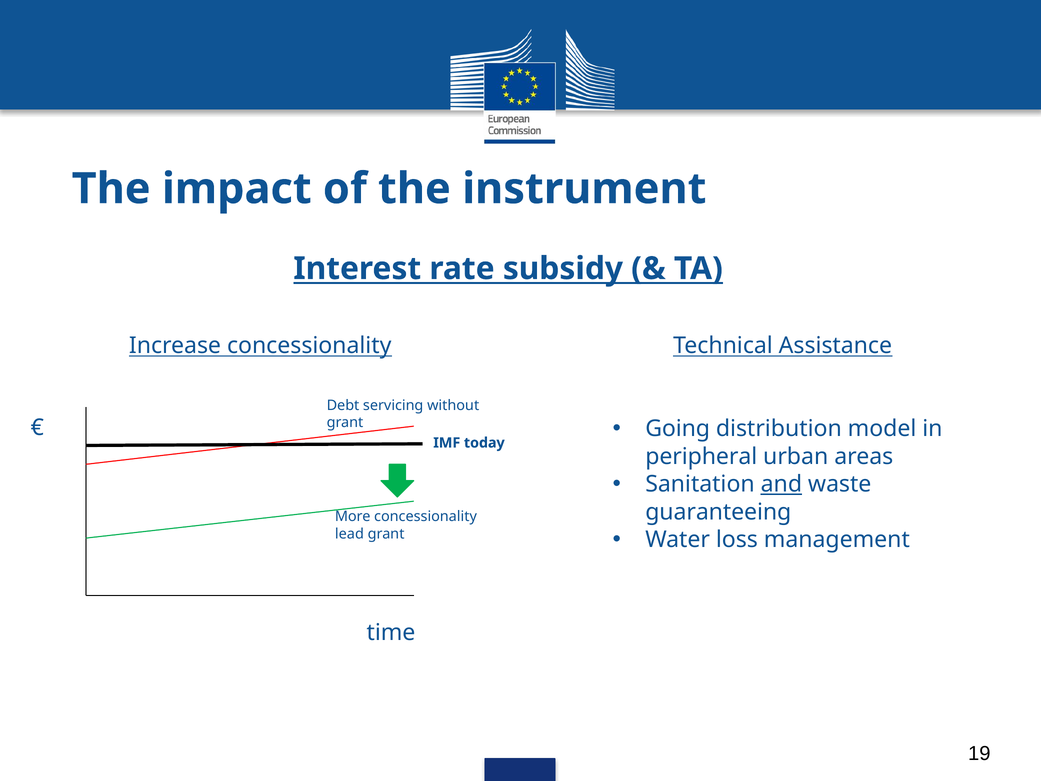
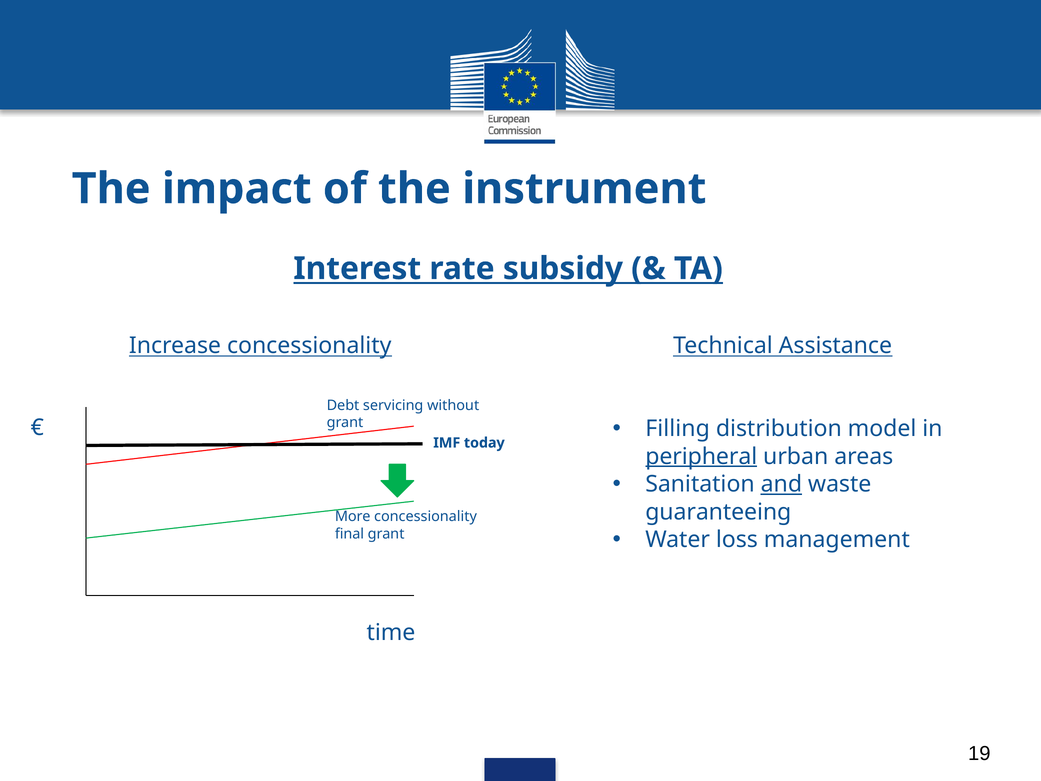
Going: Going -> Filling
peripheral underline: none -> present
lead: lead -> final
